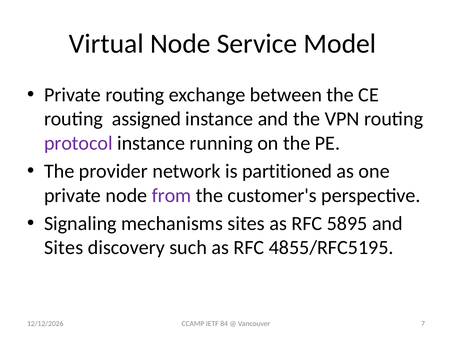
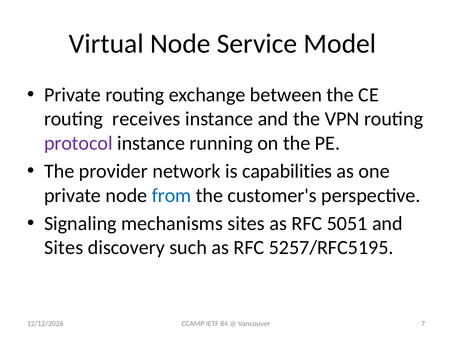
assigned: assigned -> receives
partitioned: partitioned -> capabilities
from colour: purple -> blue
5895: 5895 -> 5051
4855/RFC5195: 4855/RFC5195 -> 5257/RFC5195
